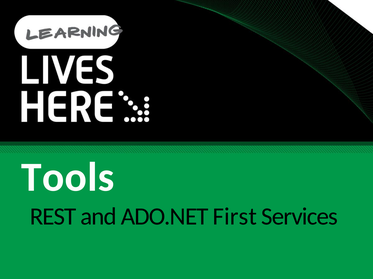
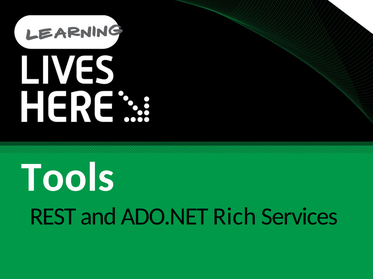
First: First -> Rich
